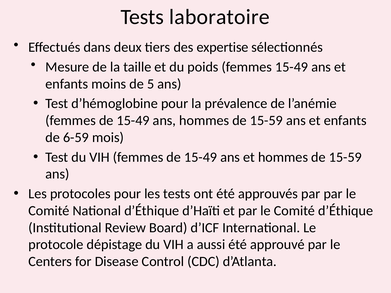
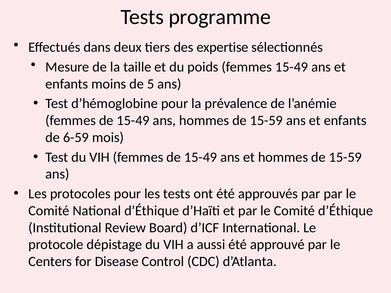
laboratoire: laboratoire -> programme
